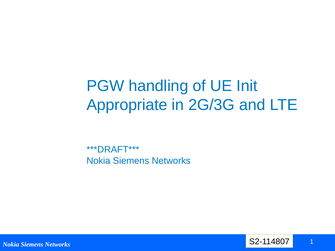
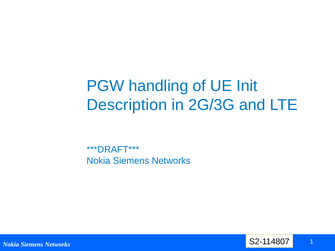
Appropriate: Appropriate -> Description
